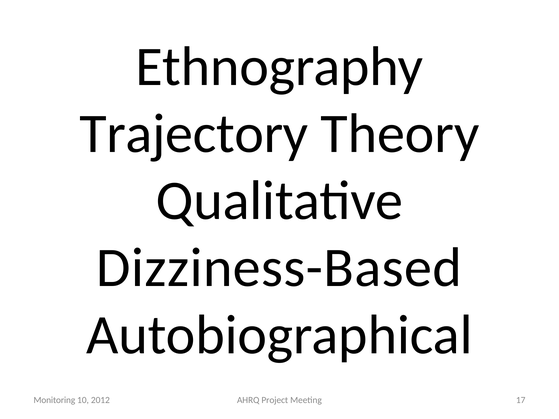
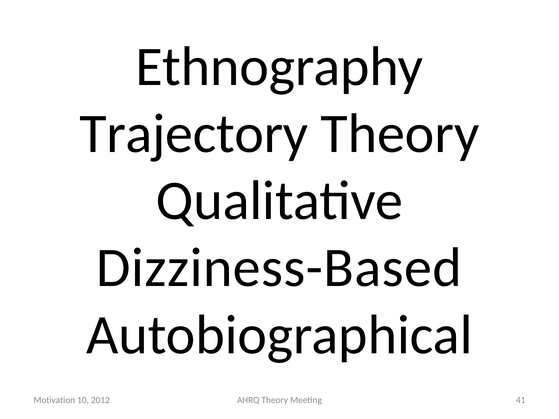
Monitoring: Monitoring -> Motivation
AHRQ Project: Project -> Theory
17: 17 -> 41
